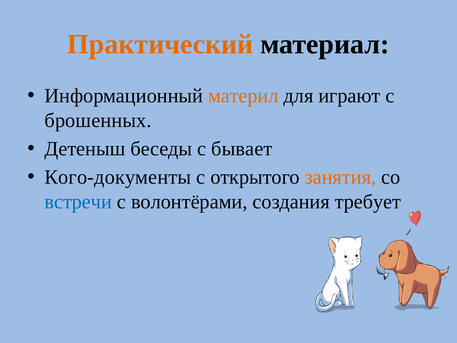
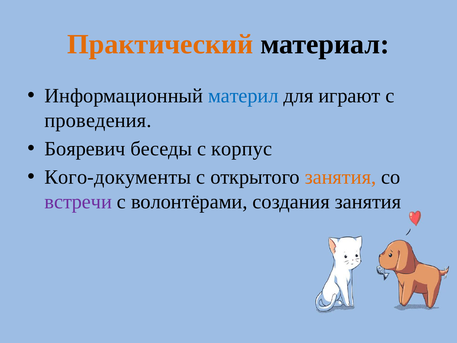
материл colour: orange -> blue
брошенных: брошенных -> проведения
Детеныш: Детеныш -> Бояревич
бывает: бывает -> корпус
встречи colour: blue -> purple
создания требует: требует -> занятия
